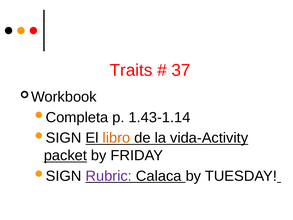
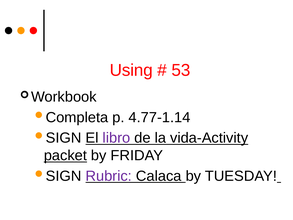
Traits: Traits -> Using
37: 37 -> 53
1.43-1.14: 1.43-1.14 -> 4.77-1.14
libro colour: orange -> purple
